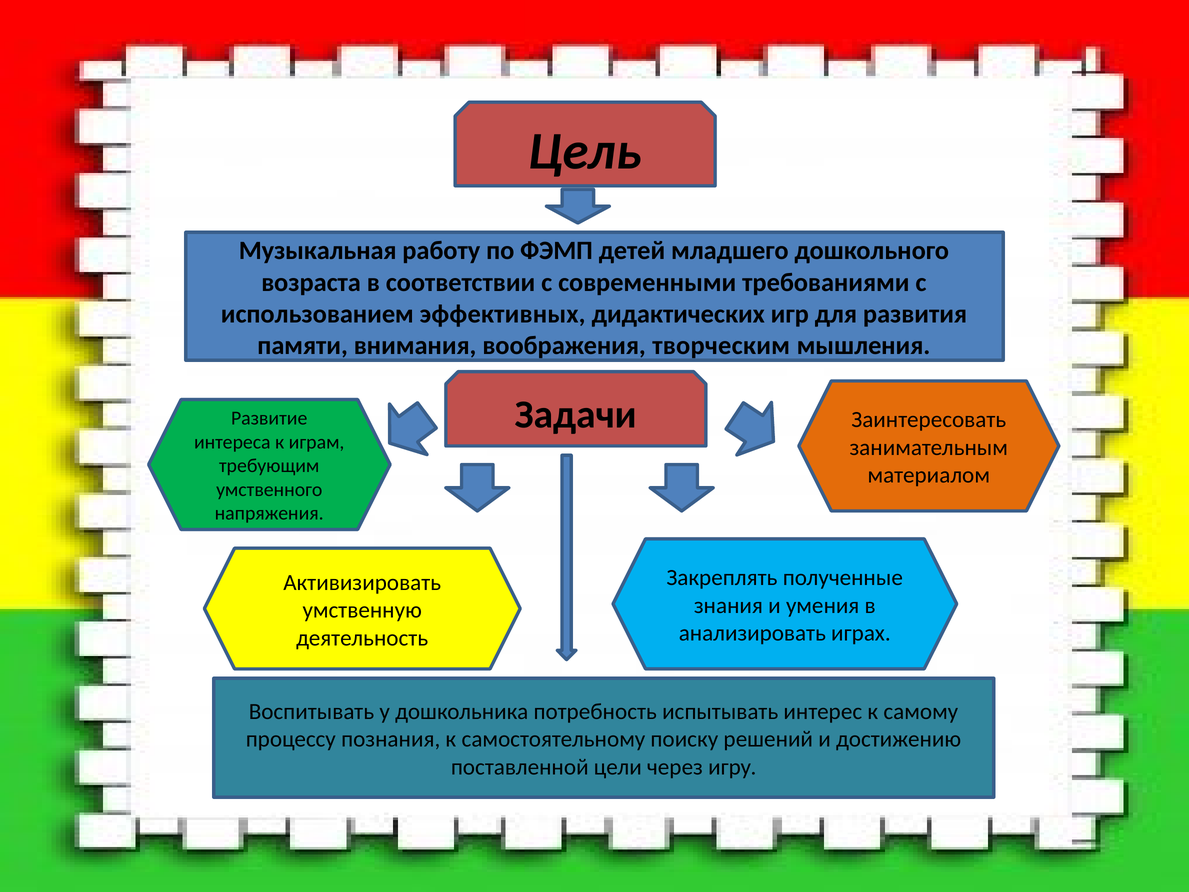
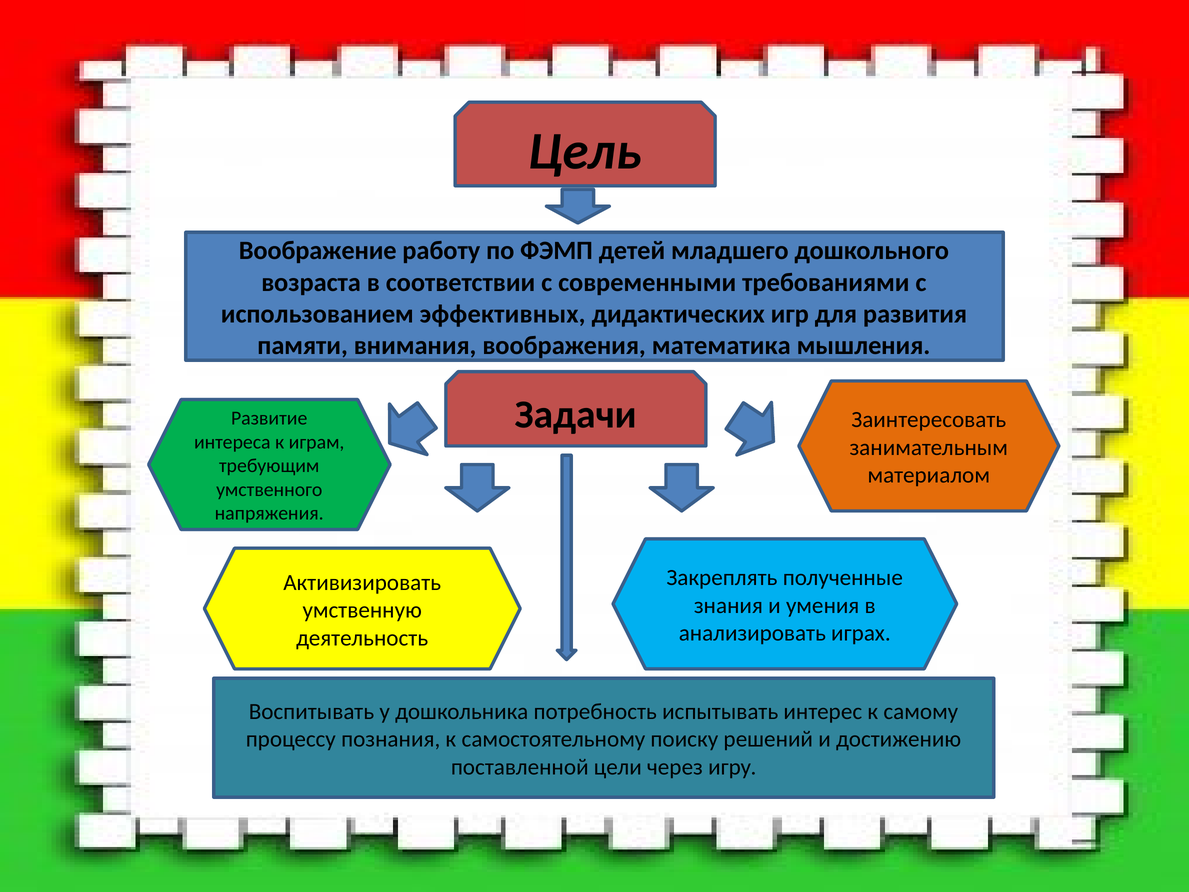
Музыкальная: Музыкальная -> Воображение
творческим: творческим -> математика
